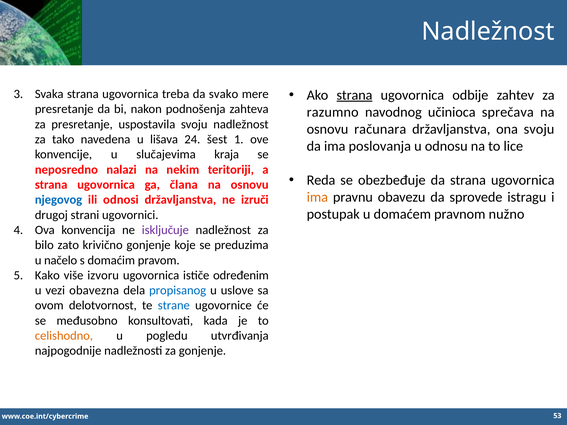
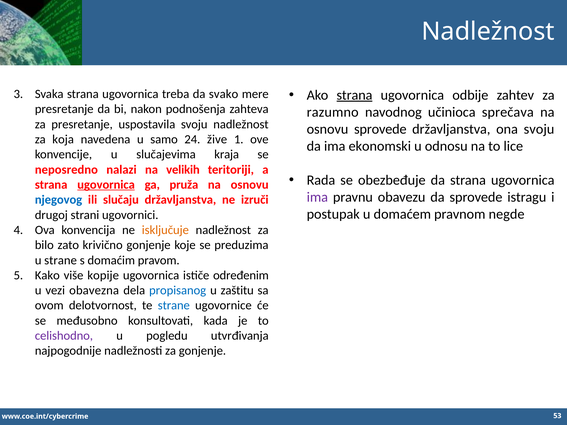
osnovu računara: računara -> sprovede
tako: tako -> koja
lišava: lišava -> samo
šest: šest -> žive
poslovanja: poslovanja -> ekonomski
nekim: nekim -> velikih
Reda: Reda -> Rada
ugovornica at (106, 185) underline: none -> present
člana: člana -> pruža
ima at (317, 197) colour: orange -> purple
odnosi: odnosi -> slučaju
nužno: nužno -> negde
isključuje colour: purple -> orange
u načelo: načelo -> strane
izvoru: izvoru -> kopije
uslove: uslove -> zaštitu
celishodno colour: orange -> purple
